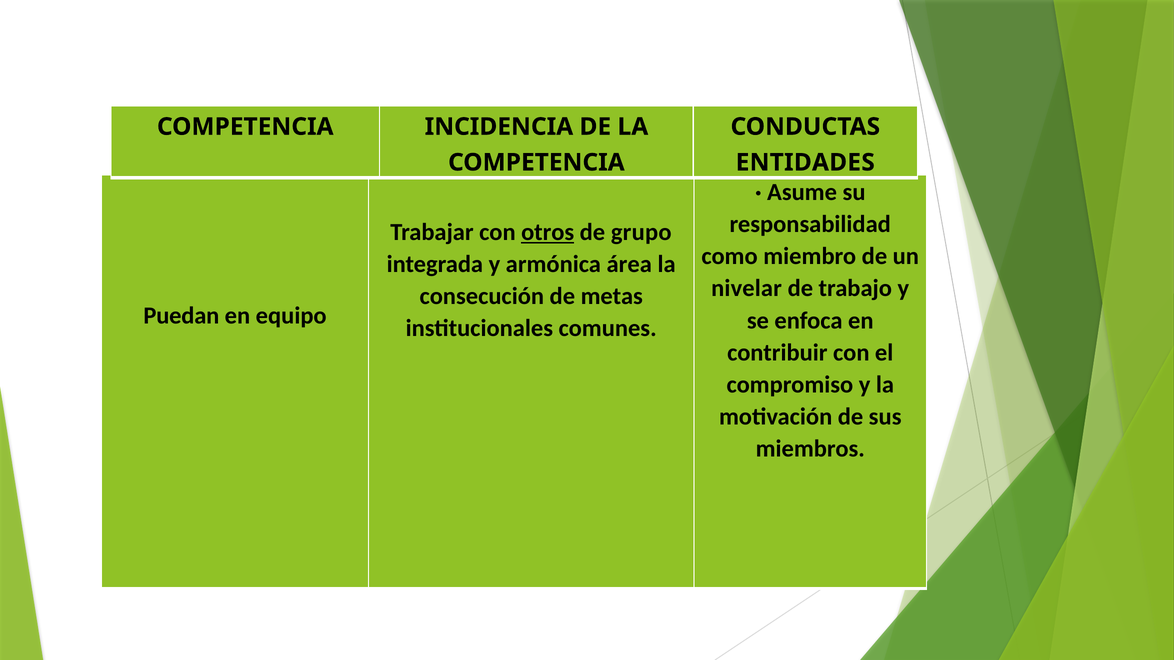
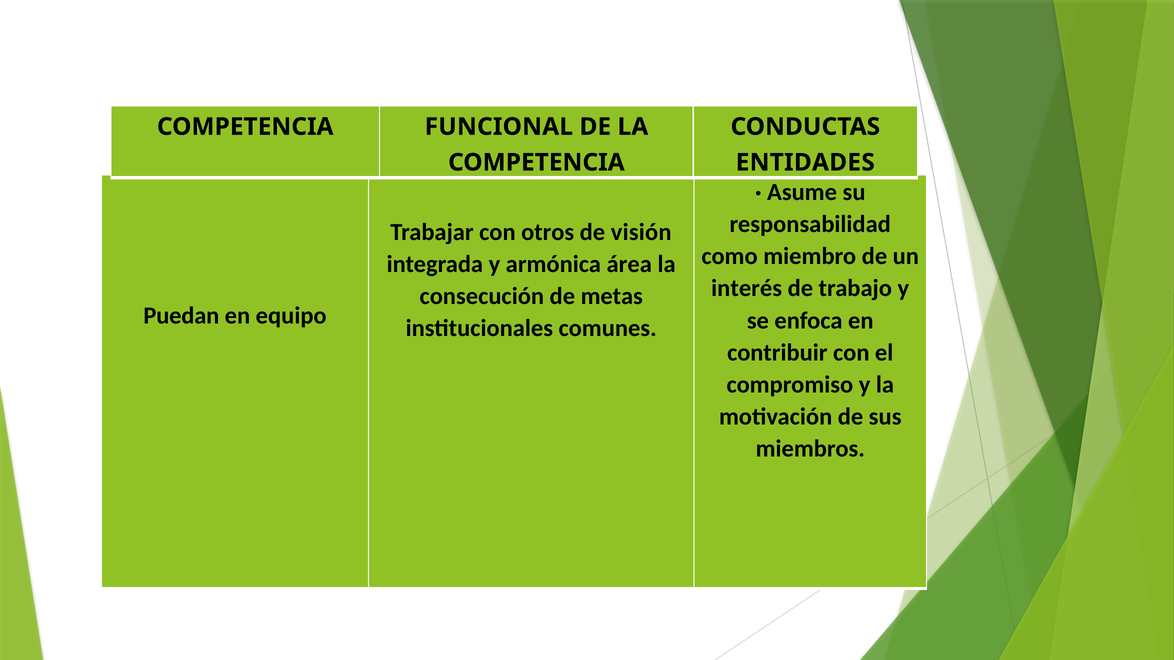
INCIDENCIA: INCIDENCIA -> FUNCIONAL
otros underline: present -> none
grupo: grupo -> visión
nivelar: nivelar -> interés
